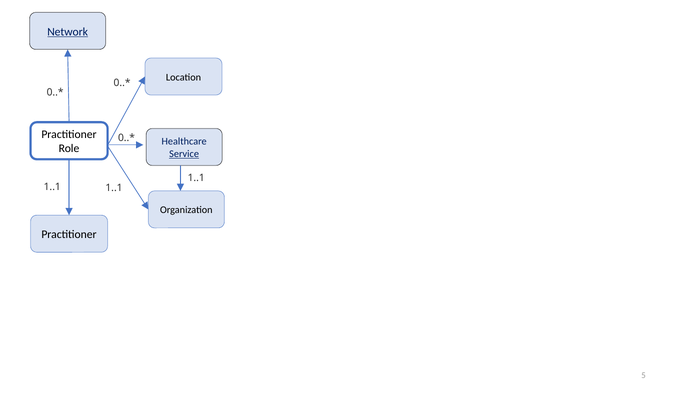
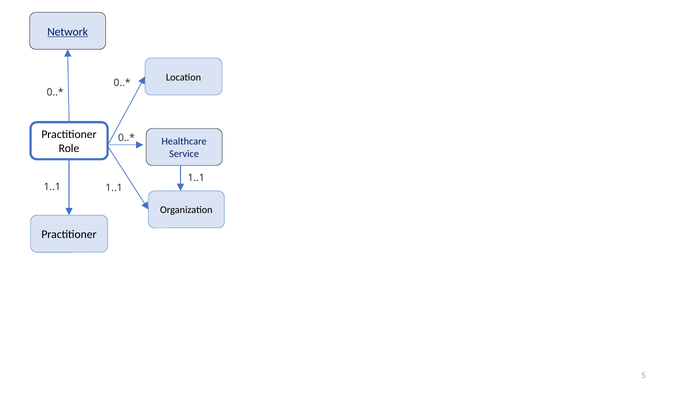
Service underline: present -> none
